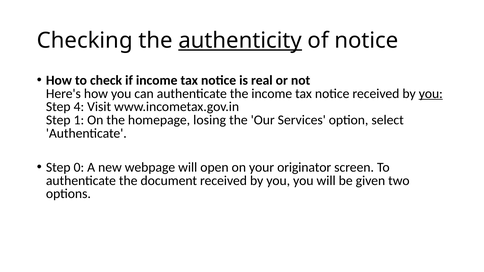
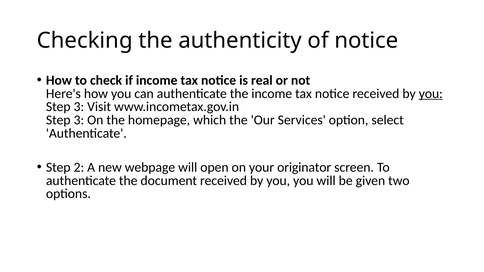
authenticity underline: present -> none
4 at (79, 107): 4 -> 3
1 at (79, 120): 1 -> 3
losing: losing -> which
0: 0 -> 2
